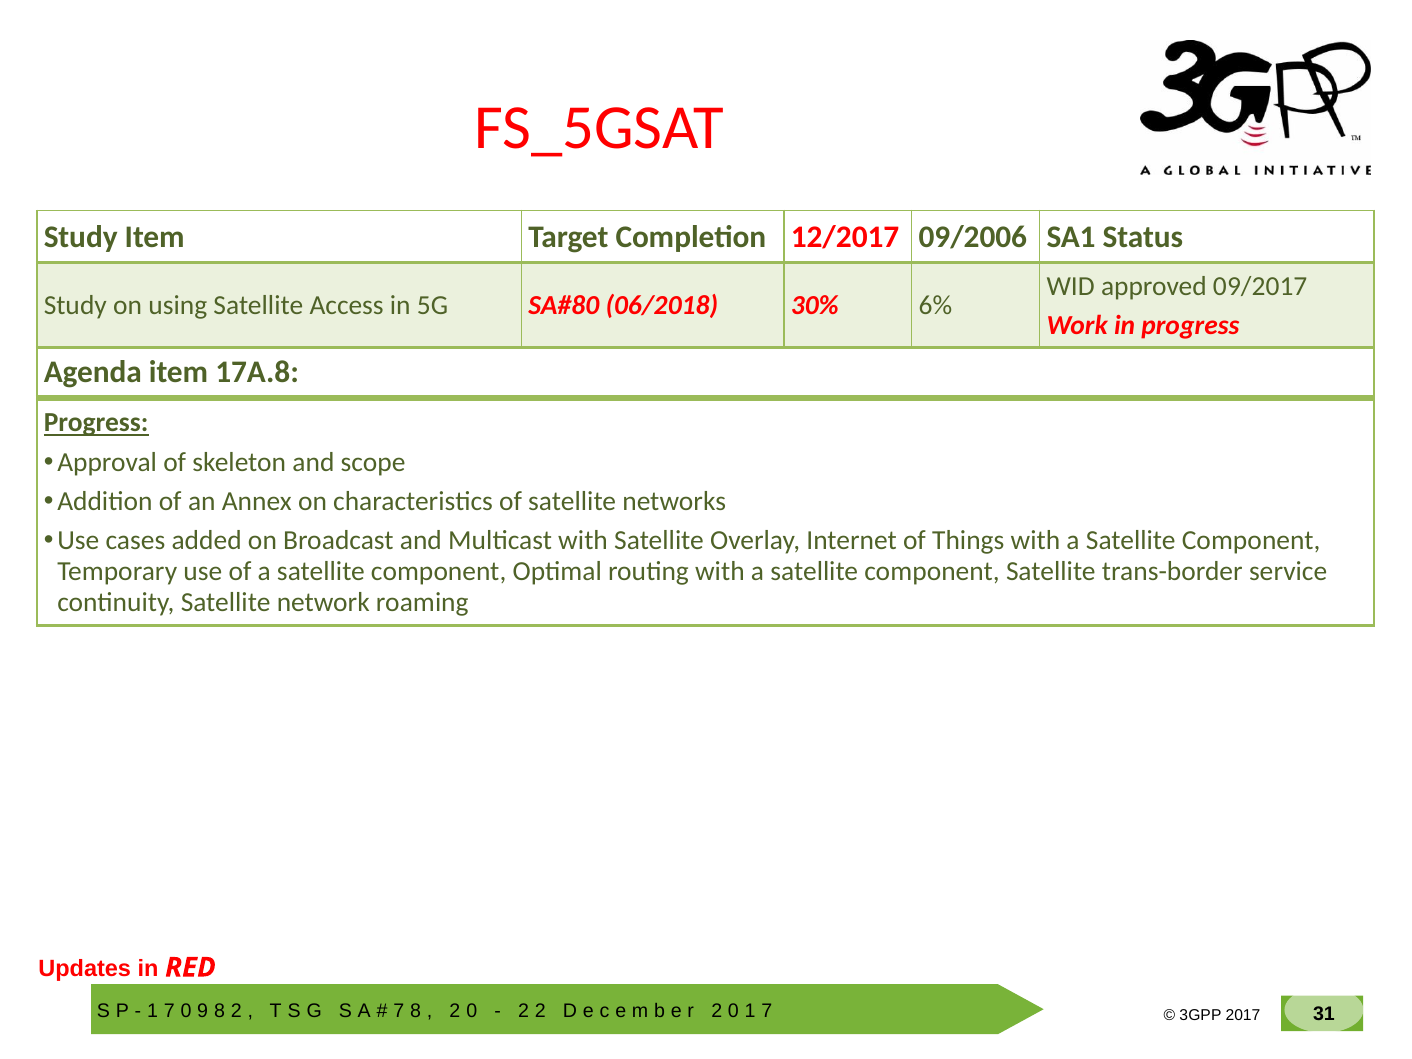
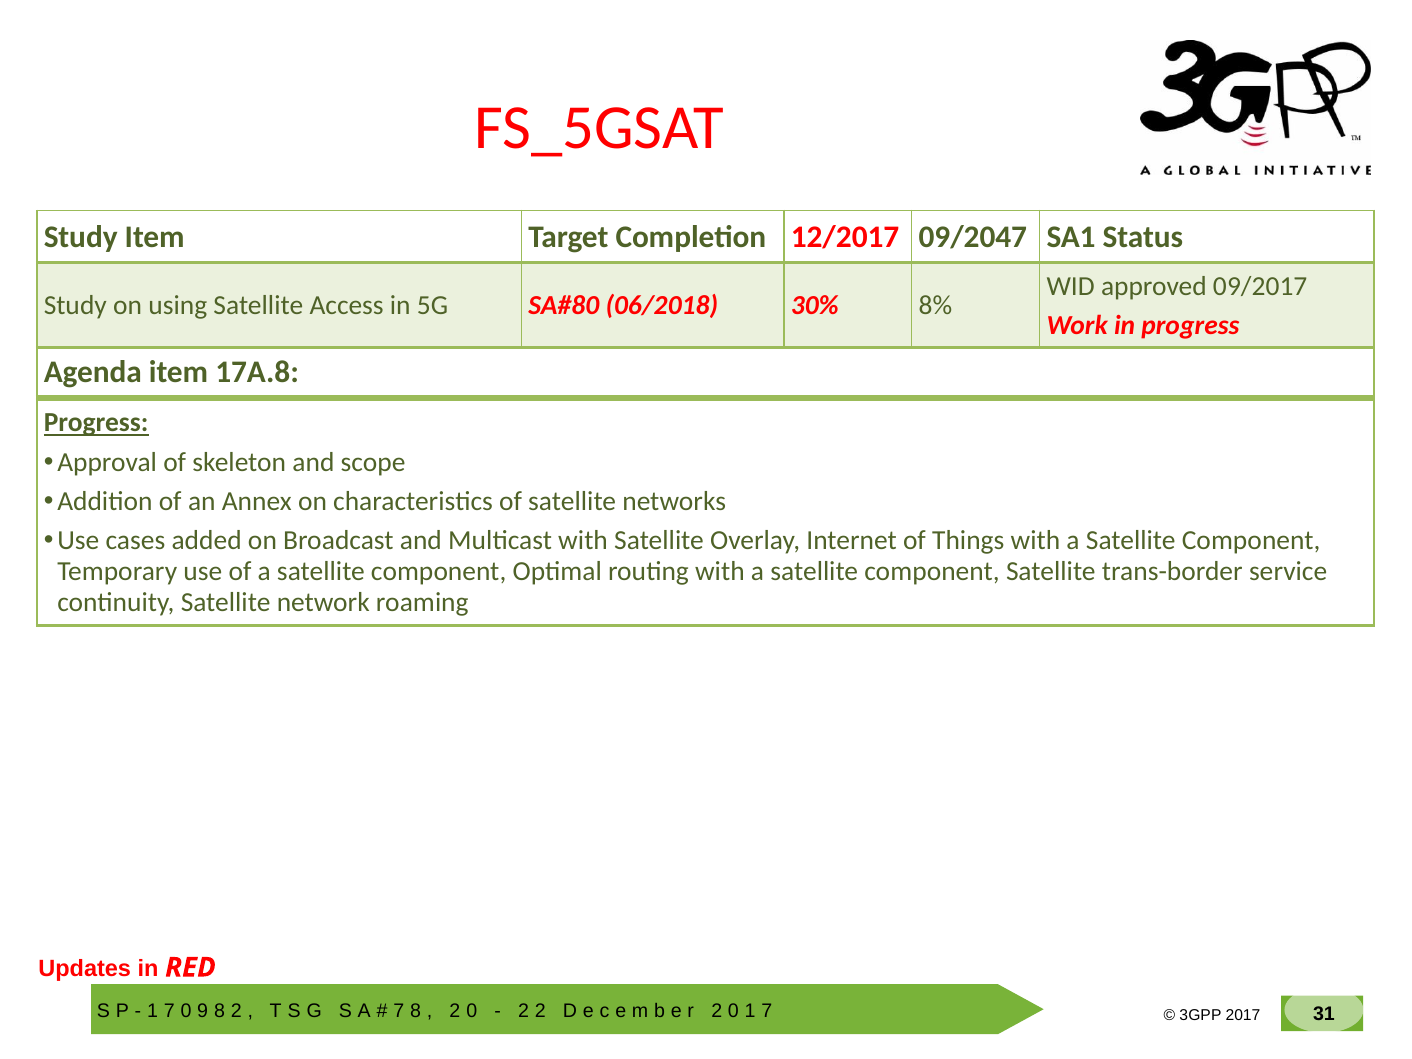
09/2006: 09/2006 -> 09/2047
6%: 6% -> 8%
